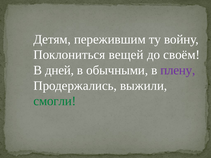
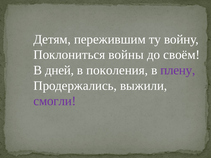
вещей: вещей -> войны
обычными: обычными -> поколения
смогли colour: green -> purple
